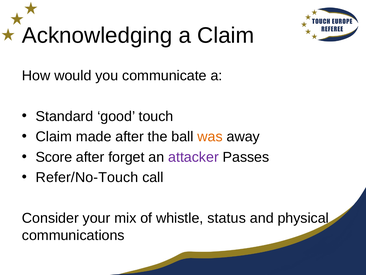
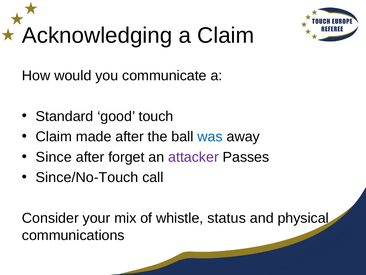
was colour: orange -> blue
Score: Score -> Since
Refer/No-Touch: Refer/No-Touch -> Since/No-Touch
